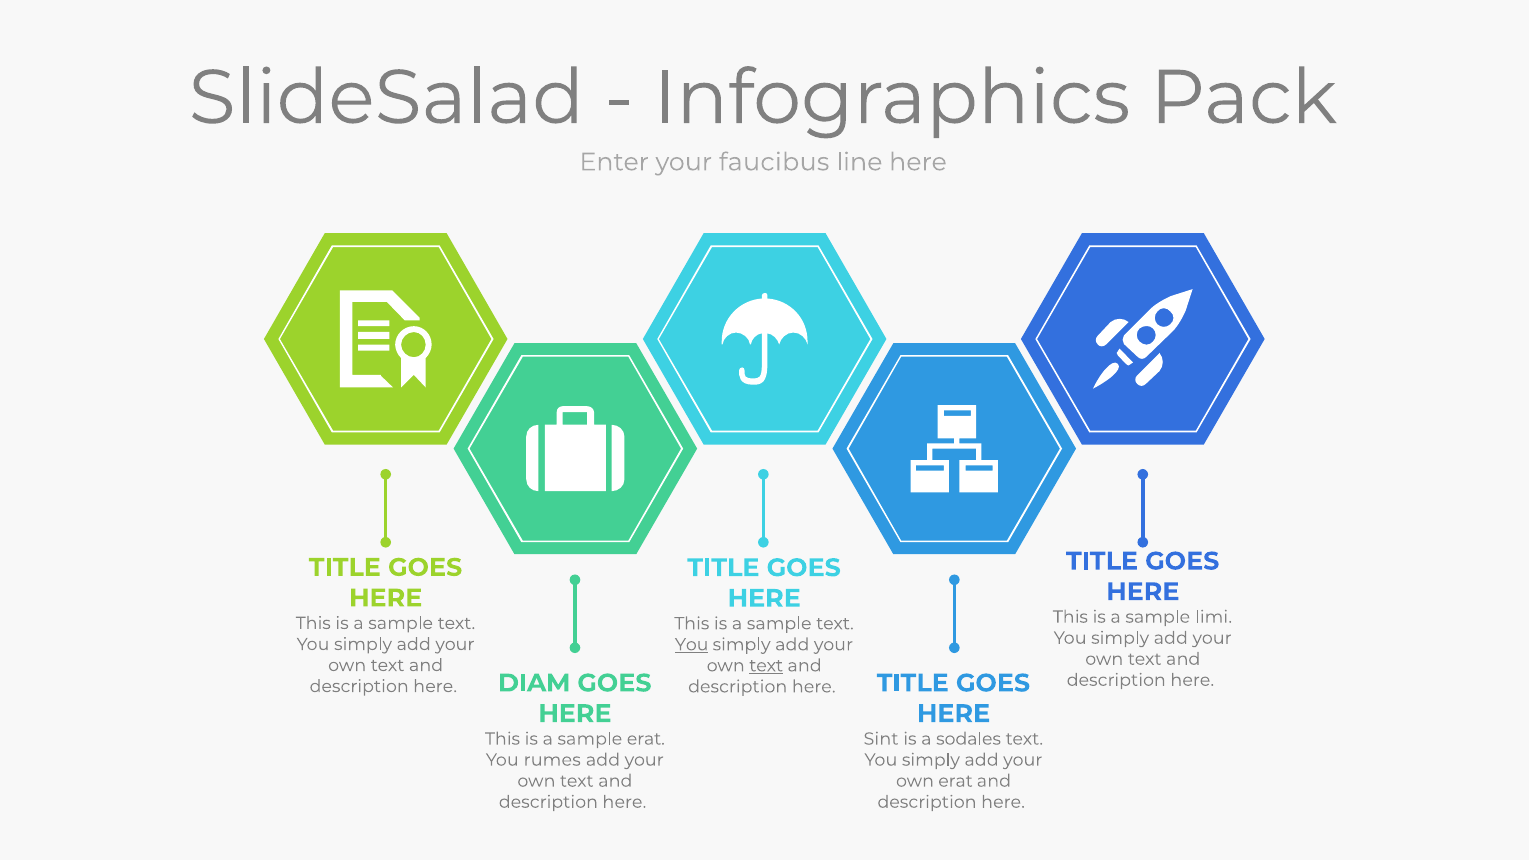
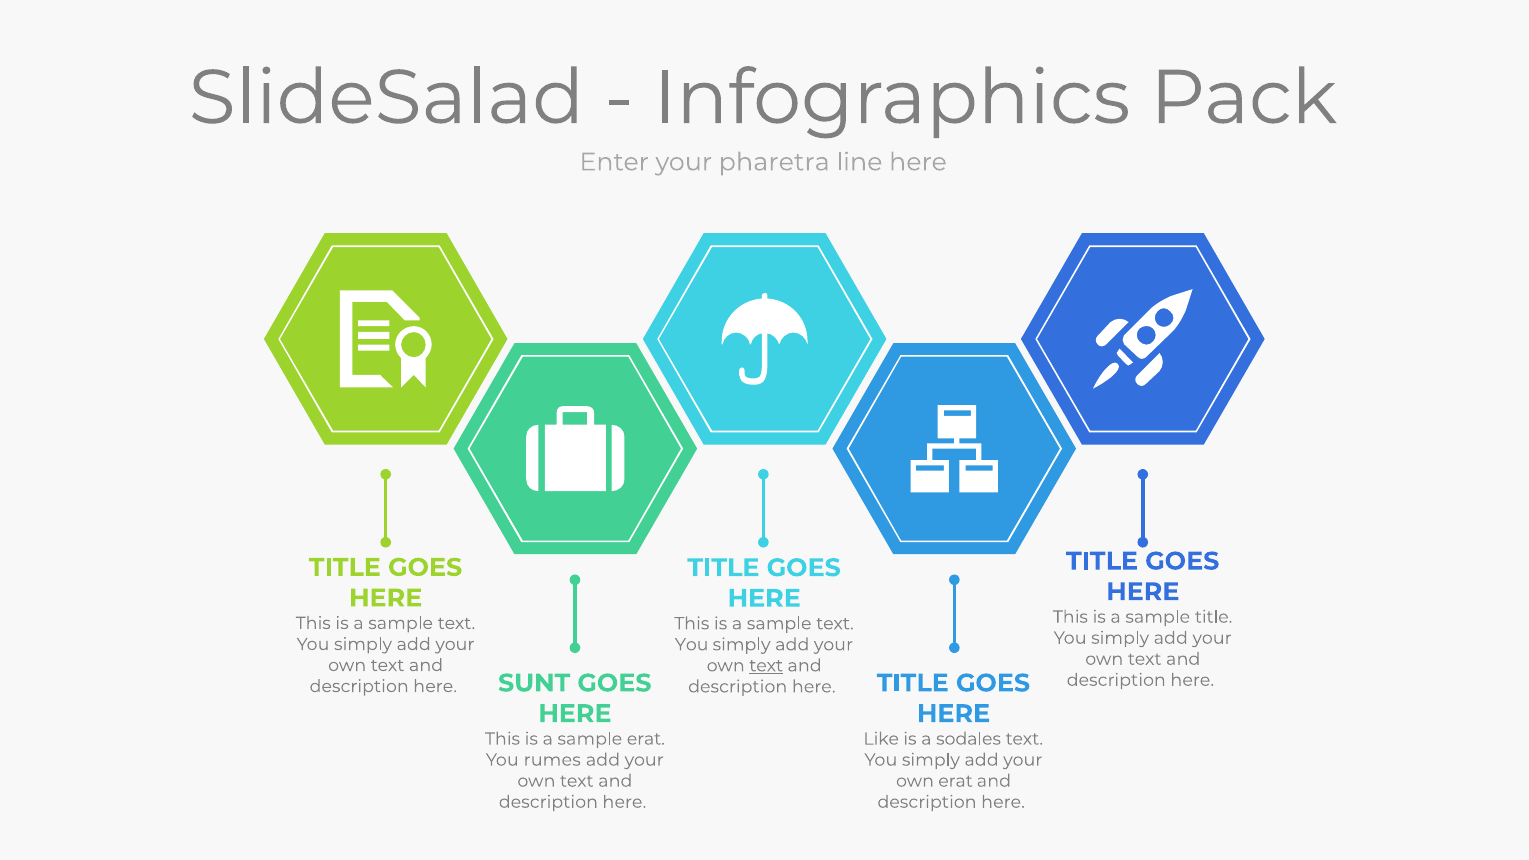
faucibus: faucibus -> pharetra
sample limi: limi -> title
You at (692, 645) underline: present -> none
DIAM: DIAM -> SUNT
Sint: Sint -> Like
